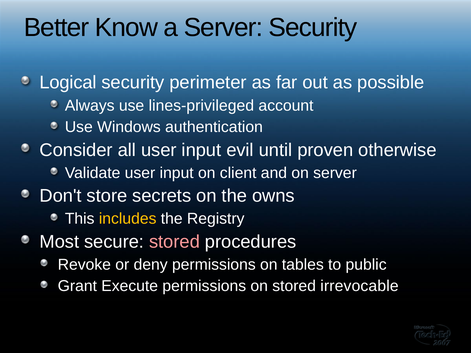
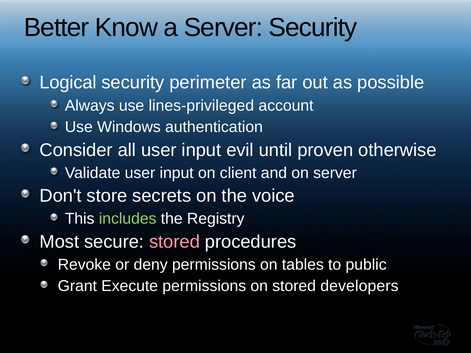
owns: owns -> voice
includes colour: yellow -> light green
irrevocable: irrevocable -> developers
